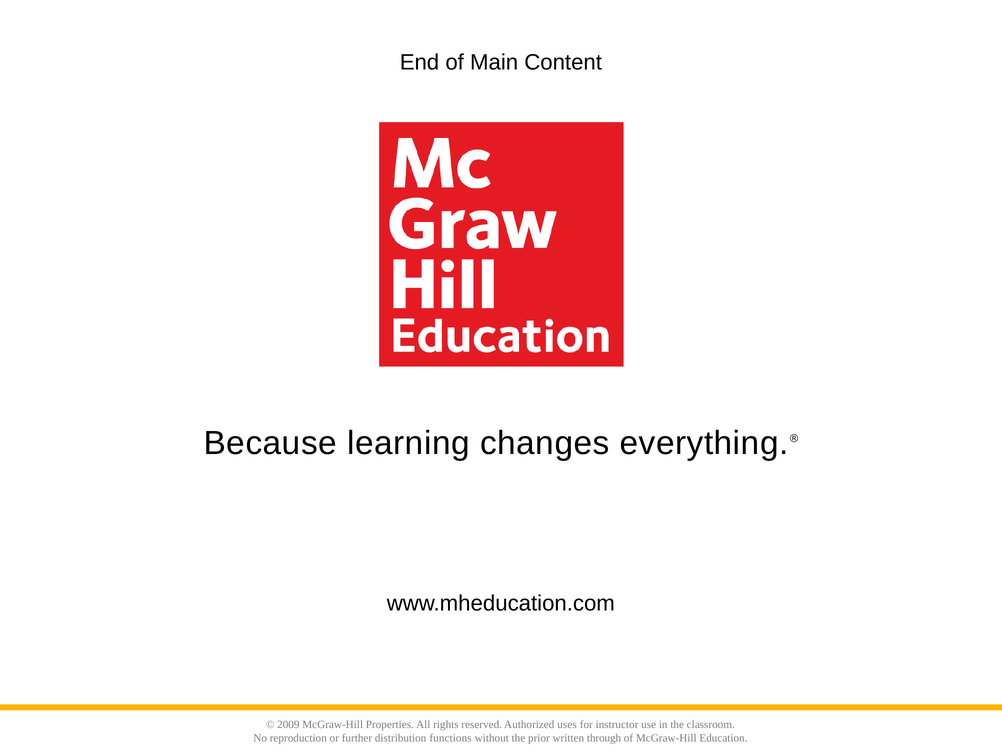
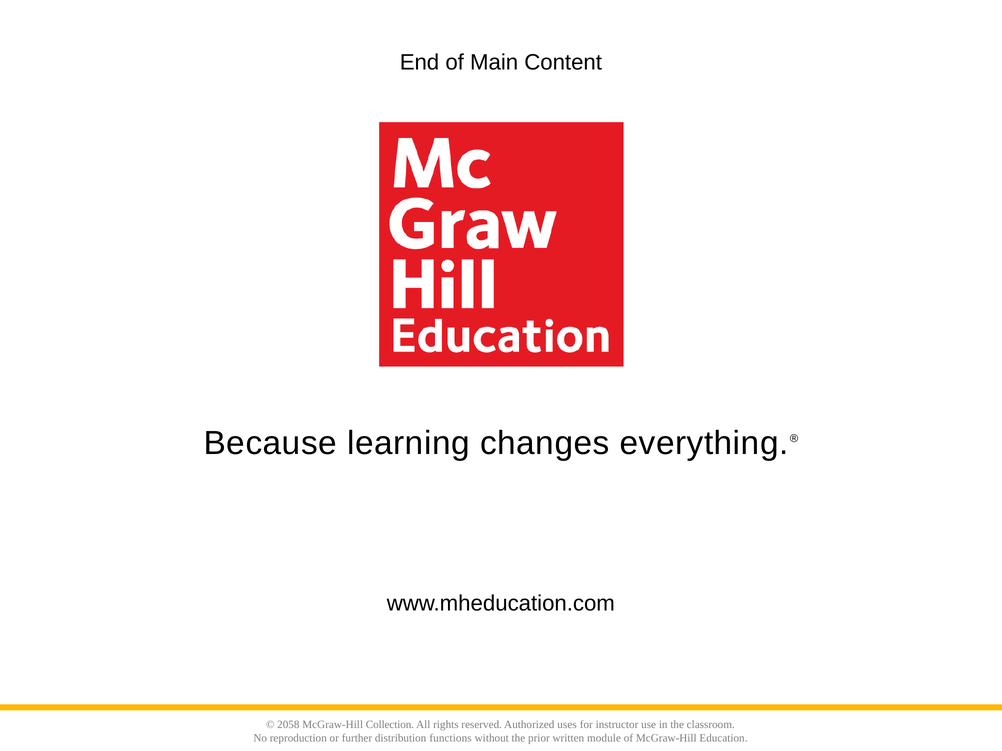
2009: 2009 -> 2058
Properties: Properties -> Collection
through: through -> module
